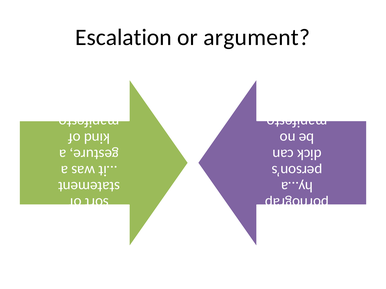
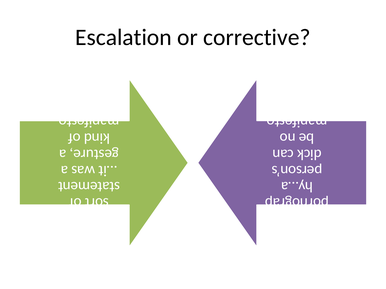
argument: argument -> corrective
